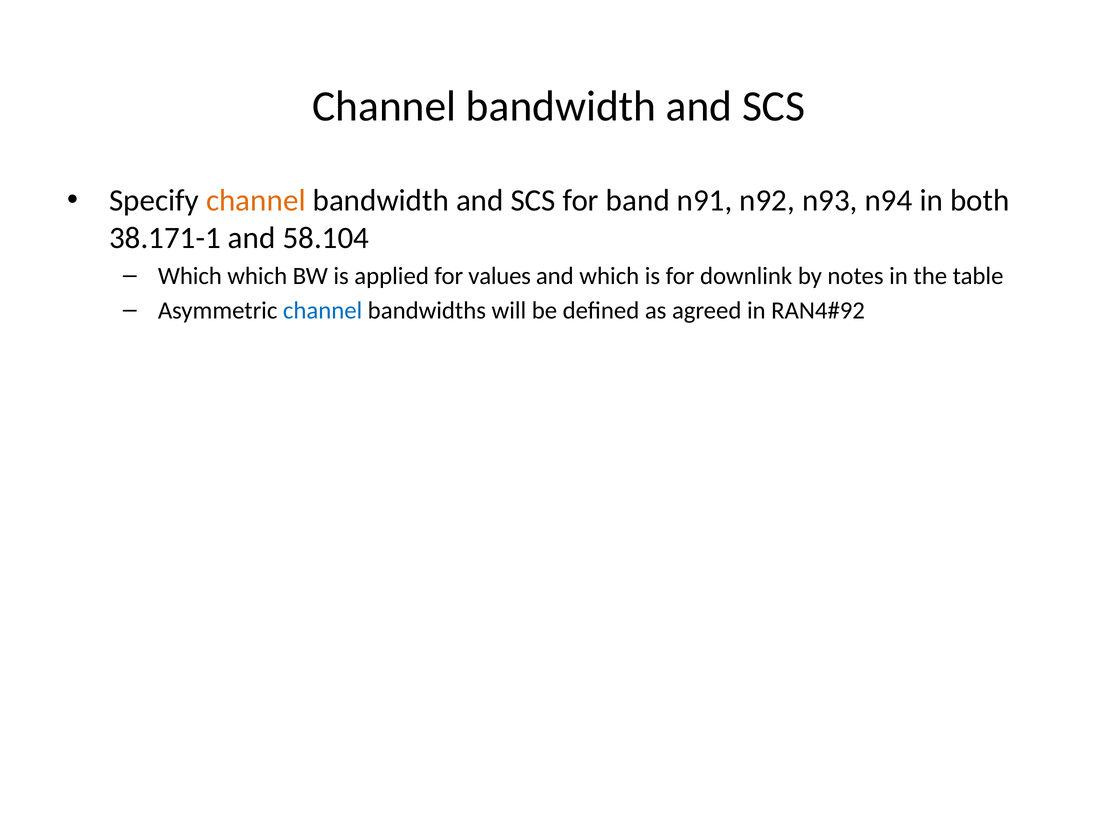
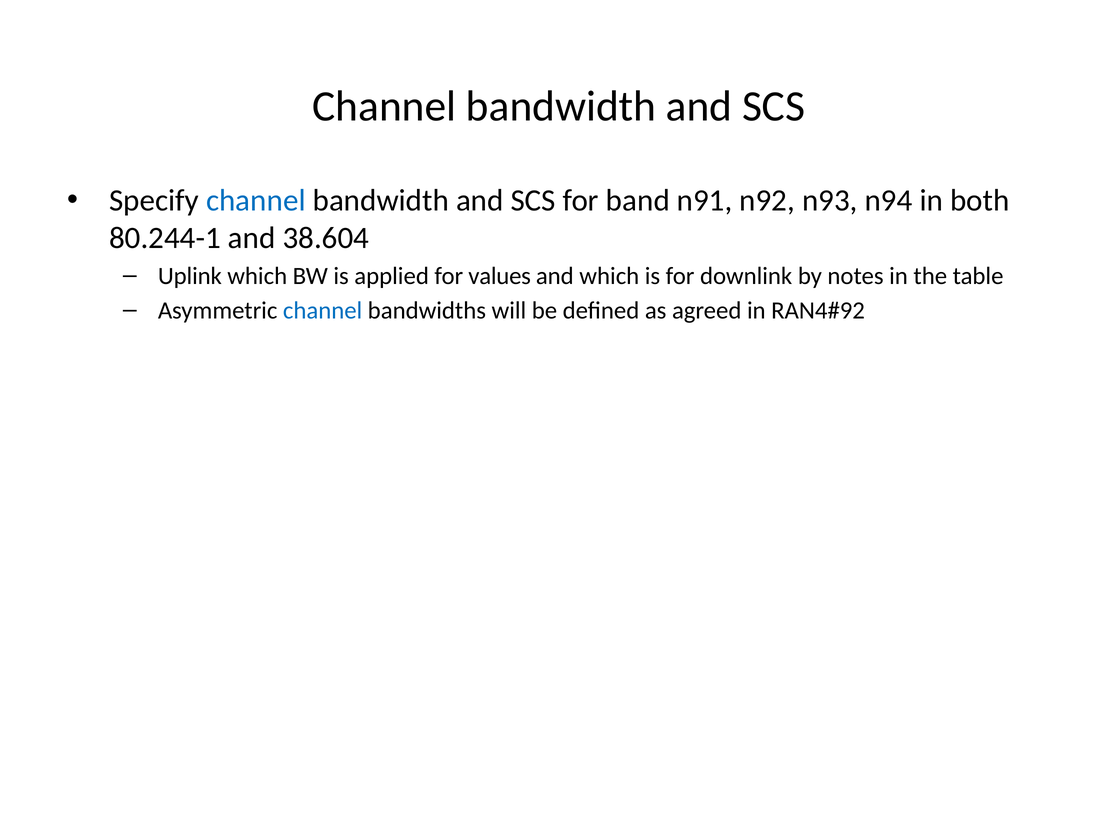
channel at (256, 200) colour: orange -> blue
38.171-1: 38.171-1 -> 80.244-1
58.104: 58.104 -> 38.604
Which at (190, 276): Which -> Uplink
